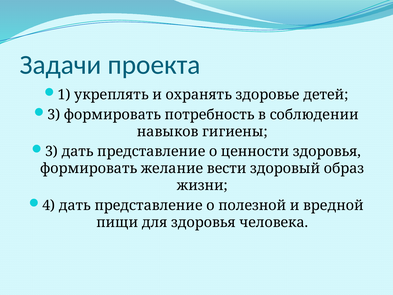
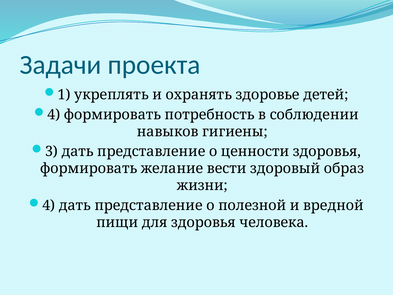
3 at (54, 114): 3 -> 4
